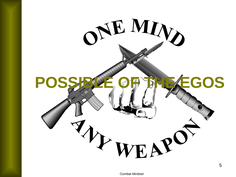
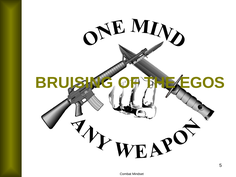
POSSIBLE: POSSIBLE -> BRUISING
